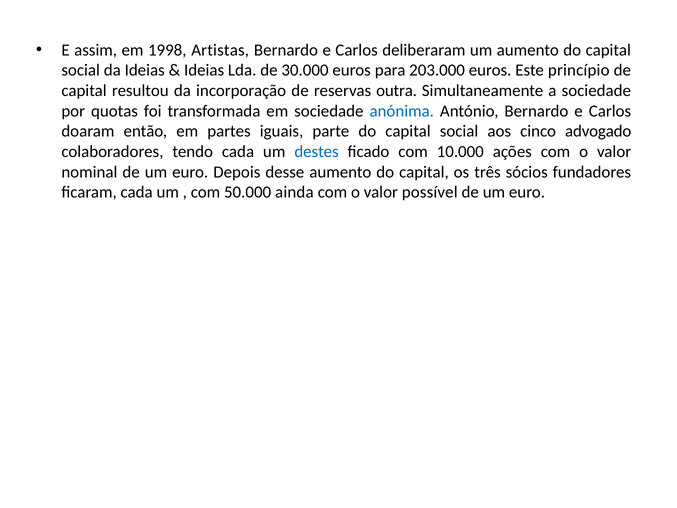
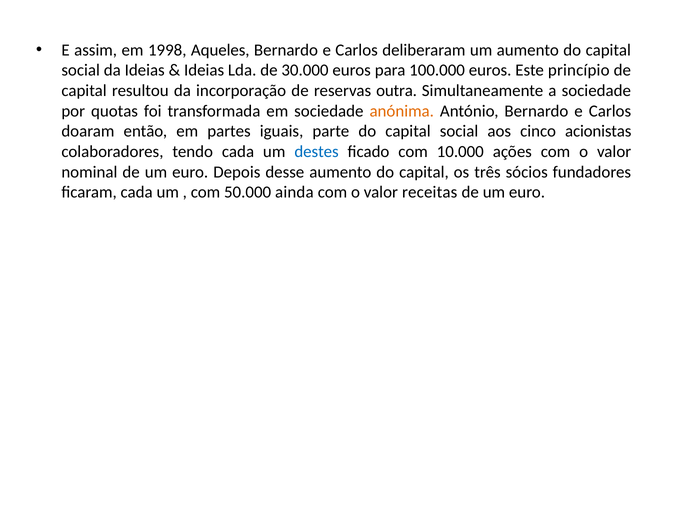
Artistas: Artistas -> Aqueles
203.000: 203.000 -> 100.000
anónima colour: blue -> orange
advogado: advogado -> acionistas
possível: possível -> receitas
